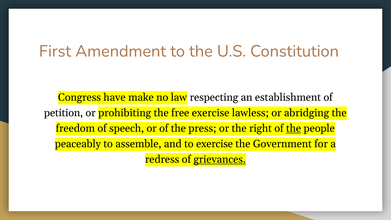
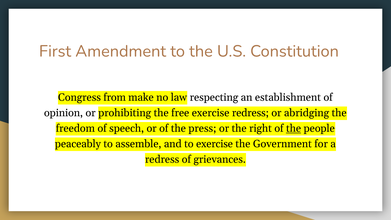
have: have -> from
petition: petition -> opinion
exercise lawless: lawless -> redress
grievances underline: present -> none
